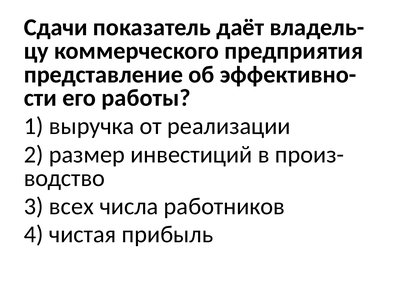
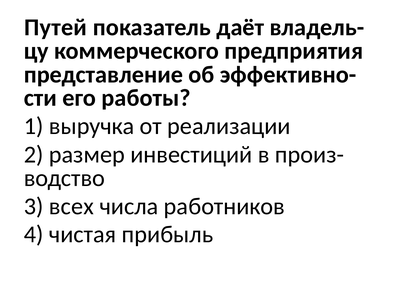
Сдачи: Сдачи -> Путей
